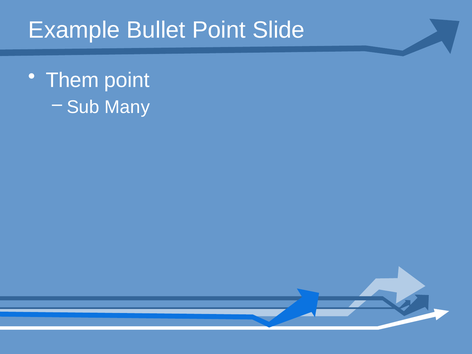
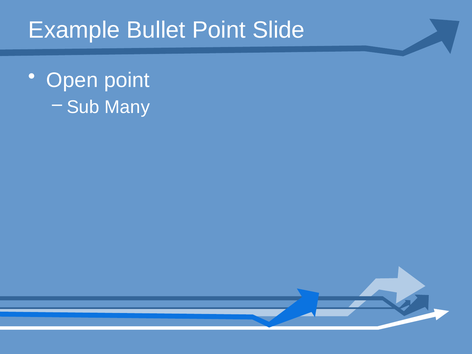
Them: Them -> Open
